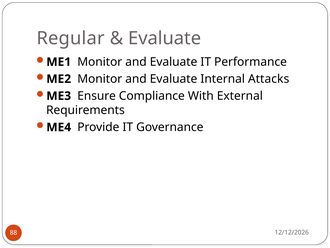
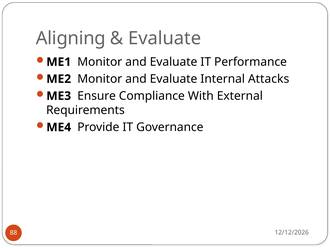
Regular: Regular -> Aligning
